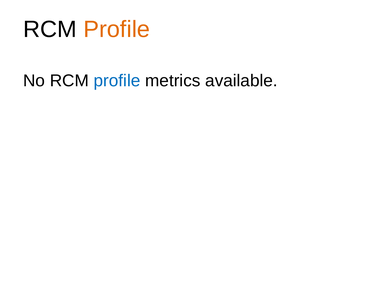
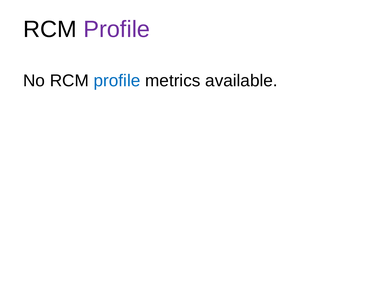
Profile at (117, 29) colour: orange -> purple
